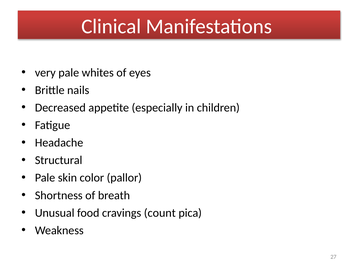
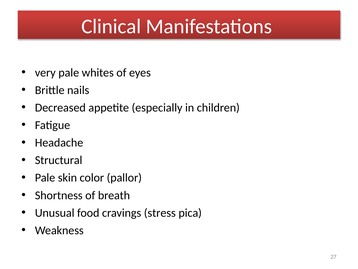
count: count -> stress
